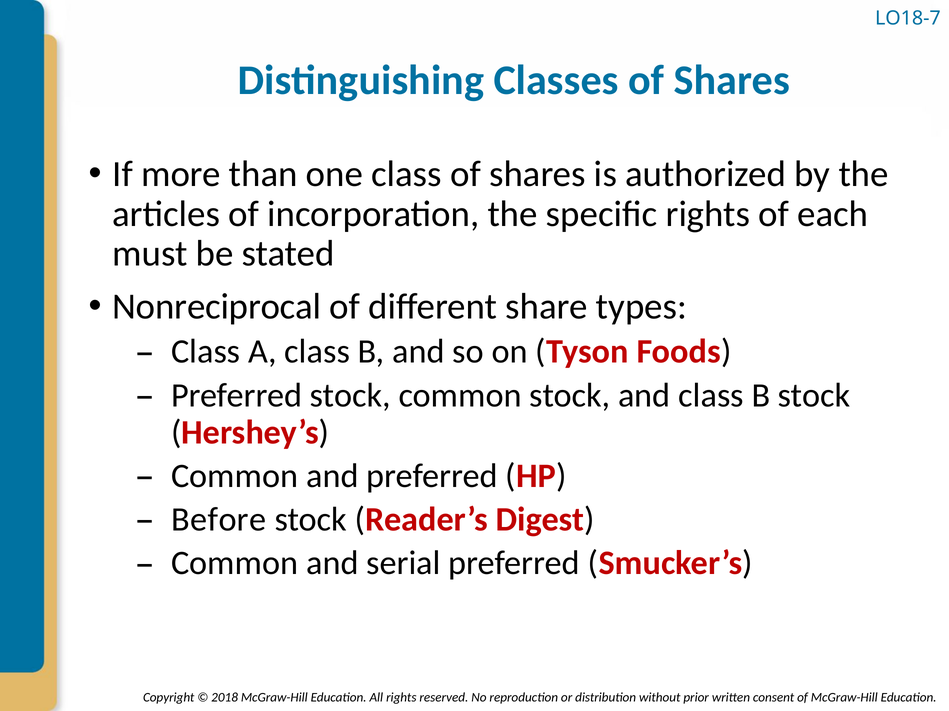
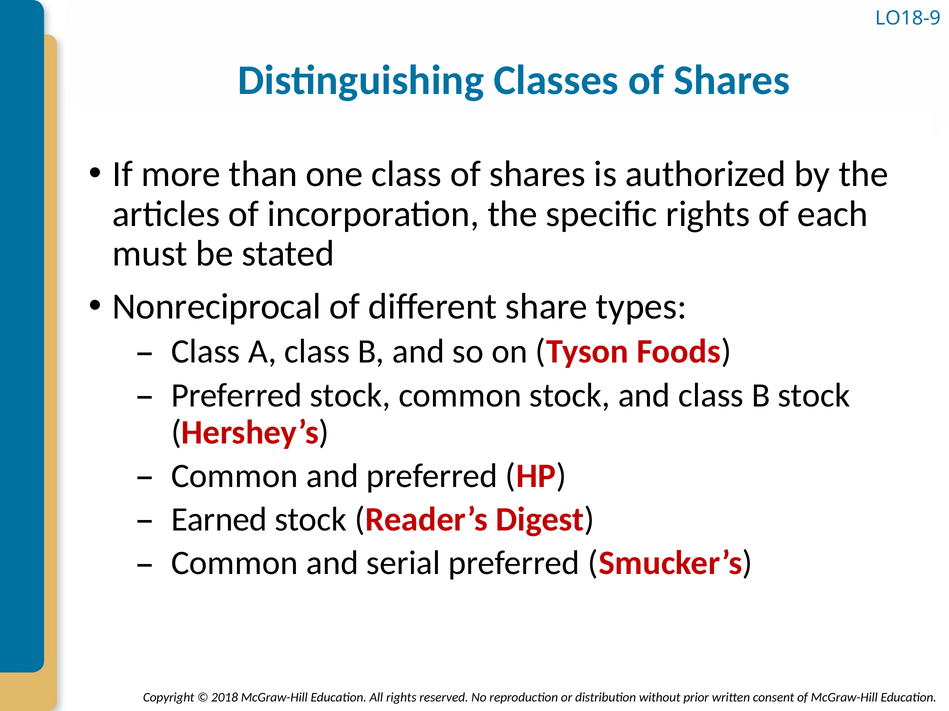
LO18-7: LO18-7 -> LO18-9
Before: Before -> Earned
